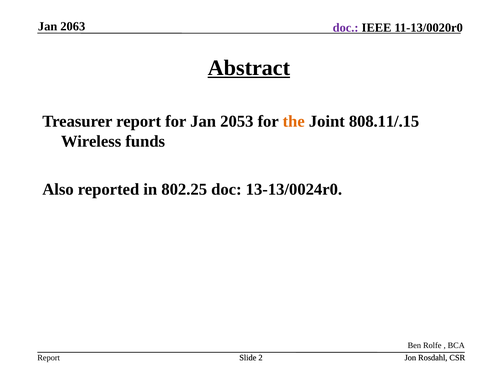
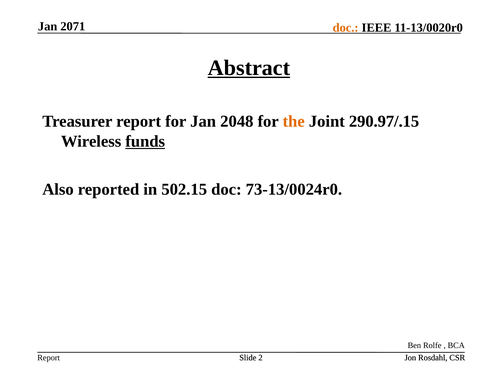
2063: 2063 -> 2071
doc at (346, 28) colour: purple -> orange
2053: 2053 -> 2048
808.11/.15: 808.11/.15 -> 290.97/.15
funds underline: none -> present
802.25: 802.25 -> 502.15
13-13/0024r0: 13-13/0024r0 -> 73-13/0024r0
